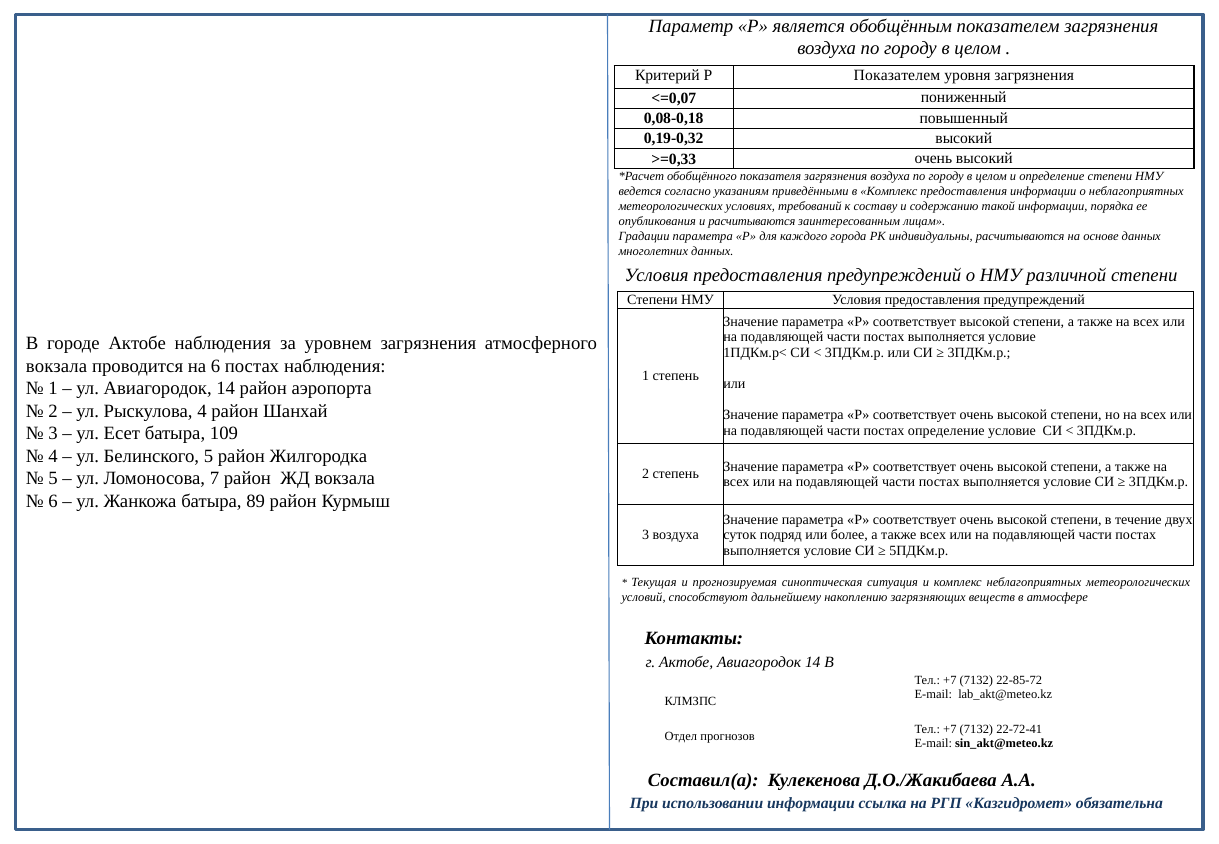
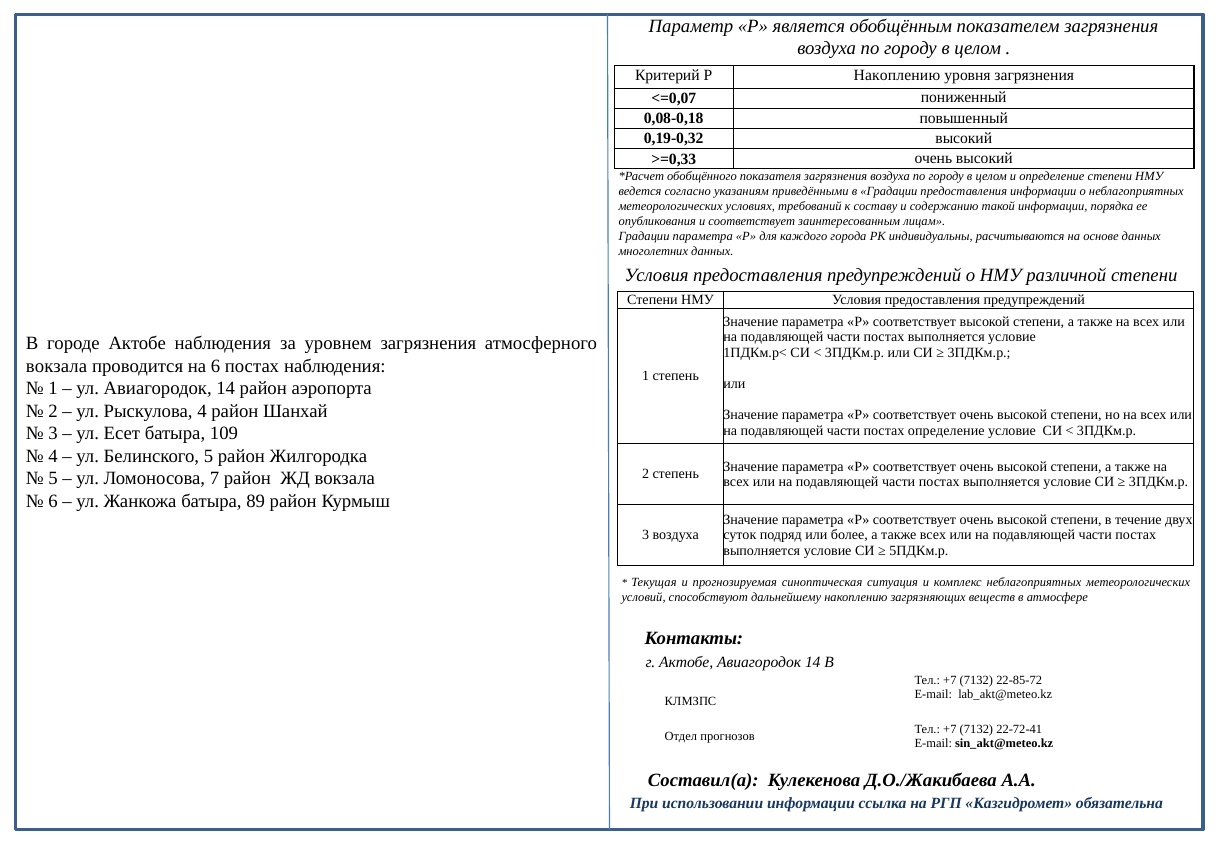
Р Показателем: Показателем -> Накоплению
в Комплекс: Комплекс -> Градации
и расчитываются: расчитываются -> соответствует
